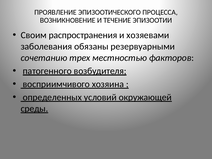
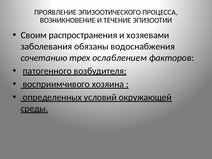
резервуарными: резервуарными -> водоснабжения
местностью: местностью -> ослаблением
